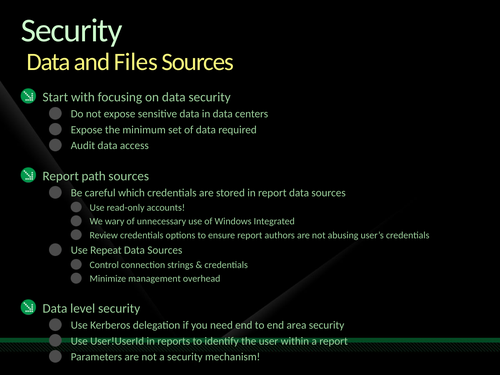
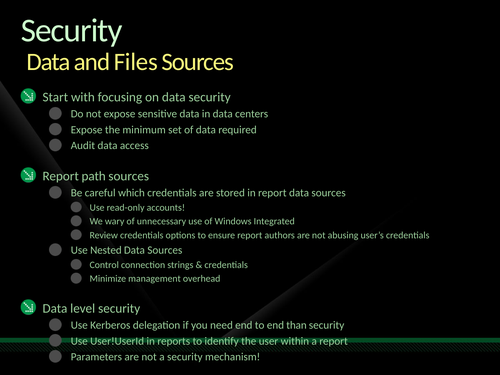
Repeat: Repeat -> Nested
area: area -> than
